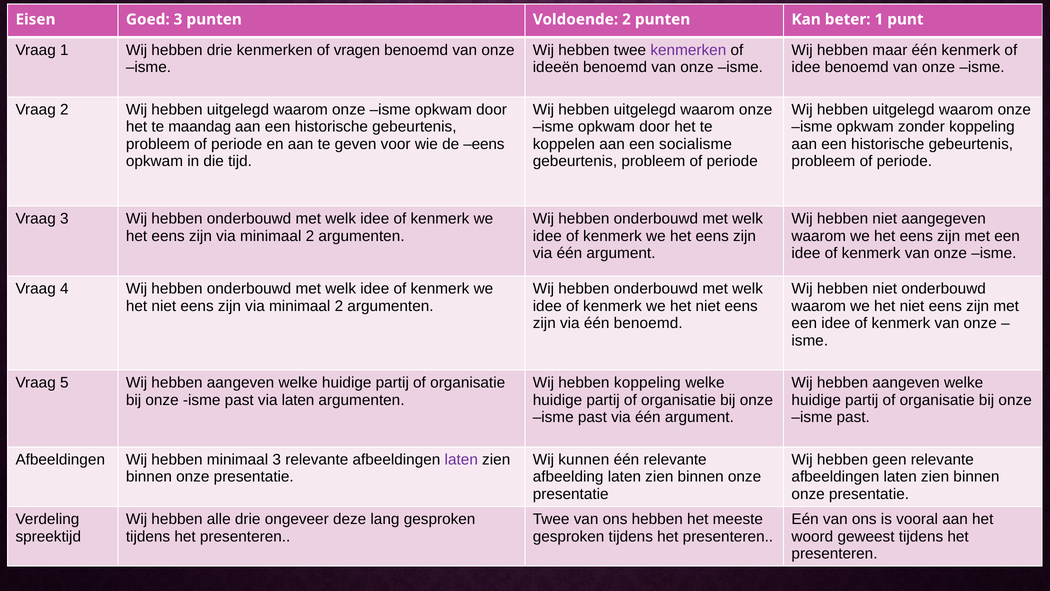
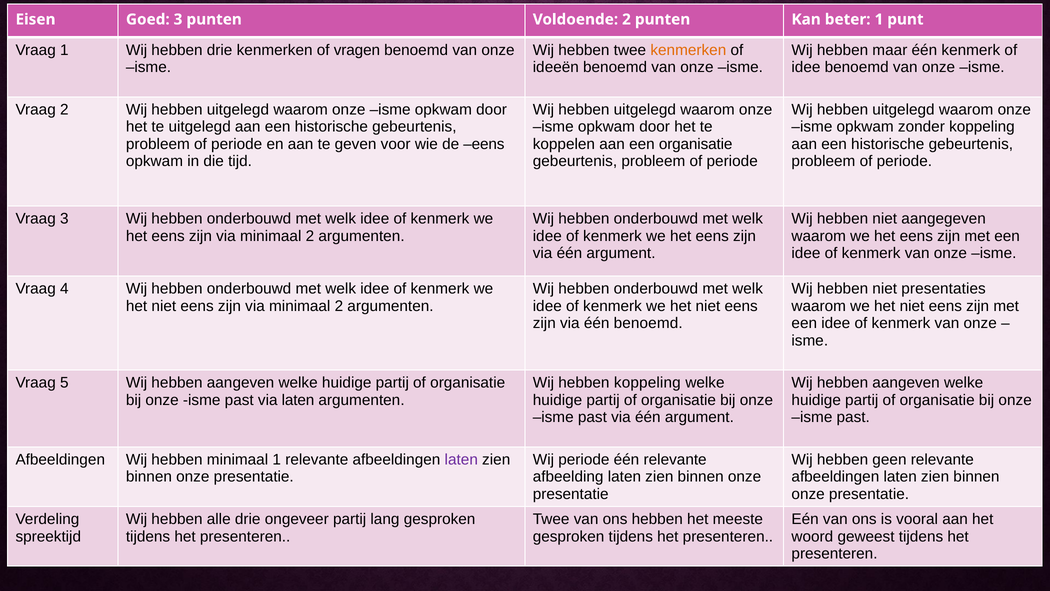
kenmerken at (688, 50) colour: purple -> orange
te maandag: maandag -> uitgelegd
een socialisme: socialisme -> organisatie
niet onderbouwd: onderbouwd -> presentaties
minimaal 3: 3 -> 1
Wij kunnen: kunnen -> periode
ongeveer deze: deze -> partij
